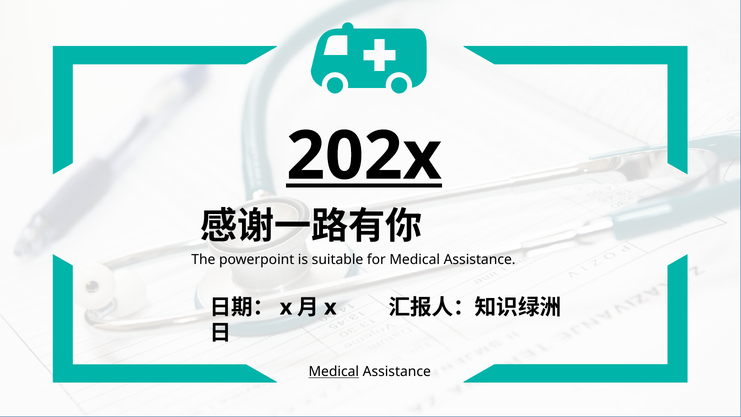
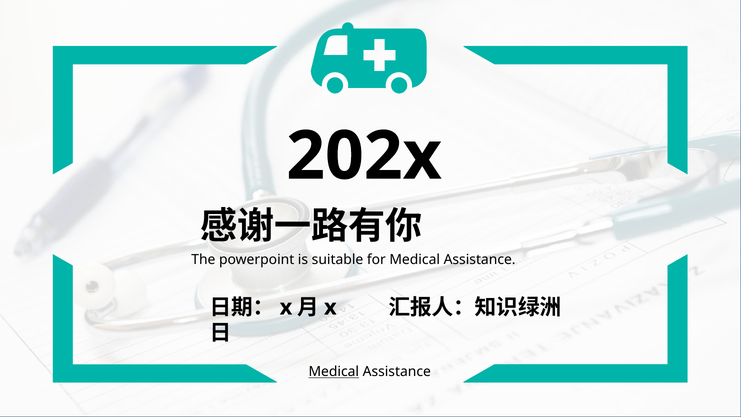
202x underline: present -> none
